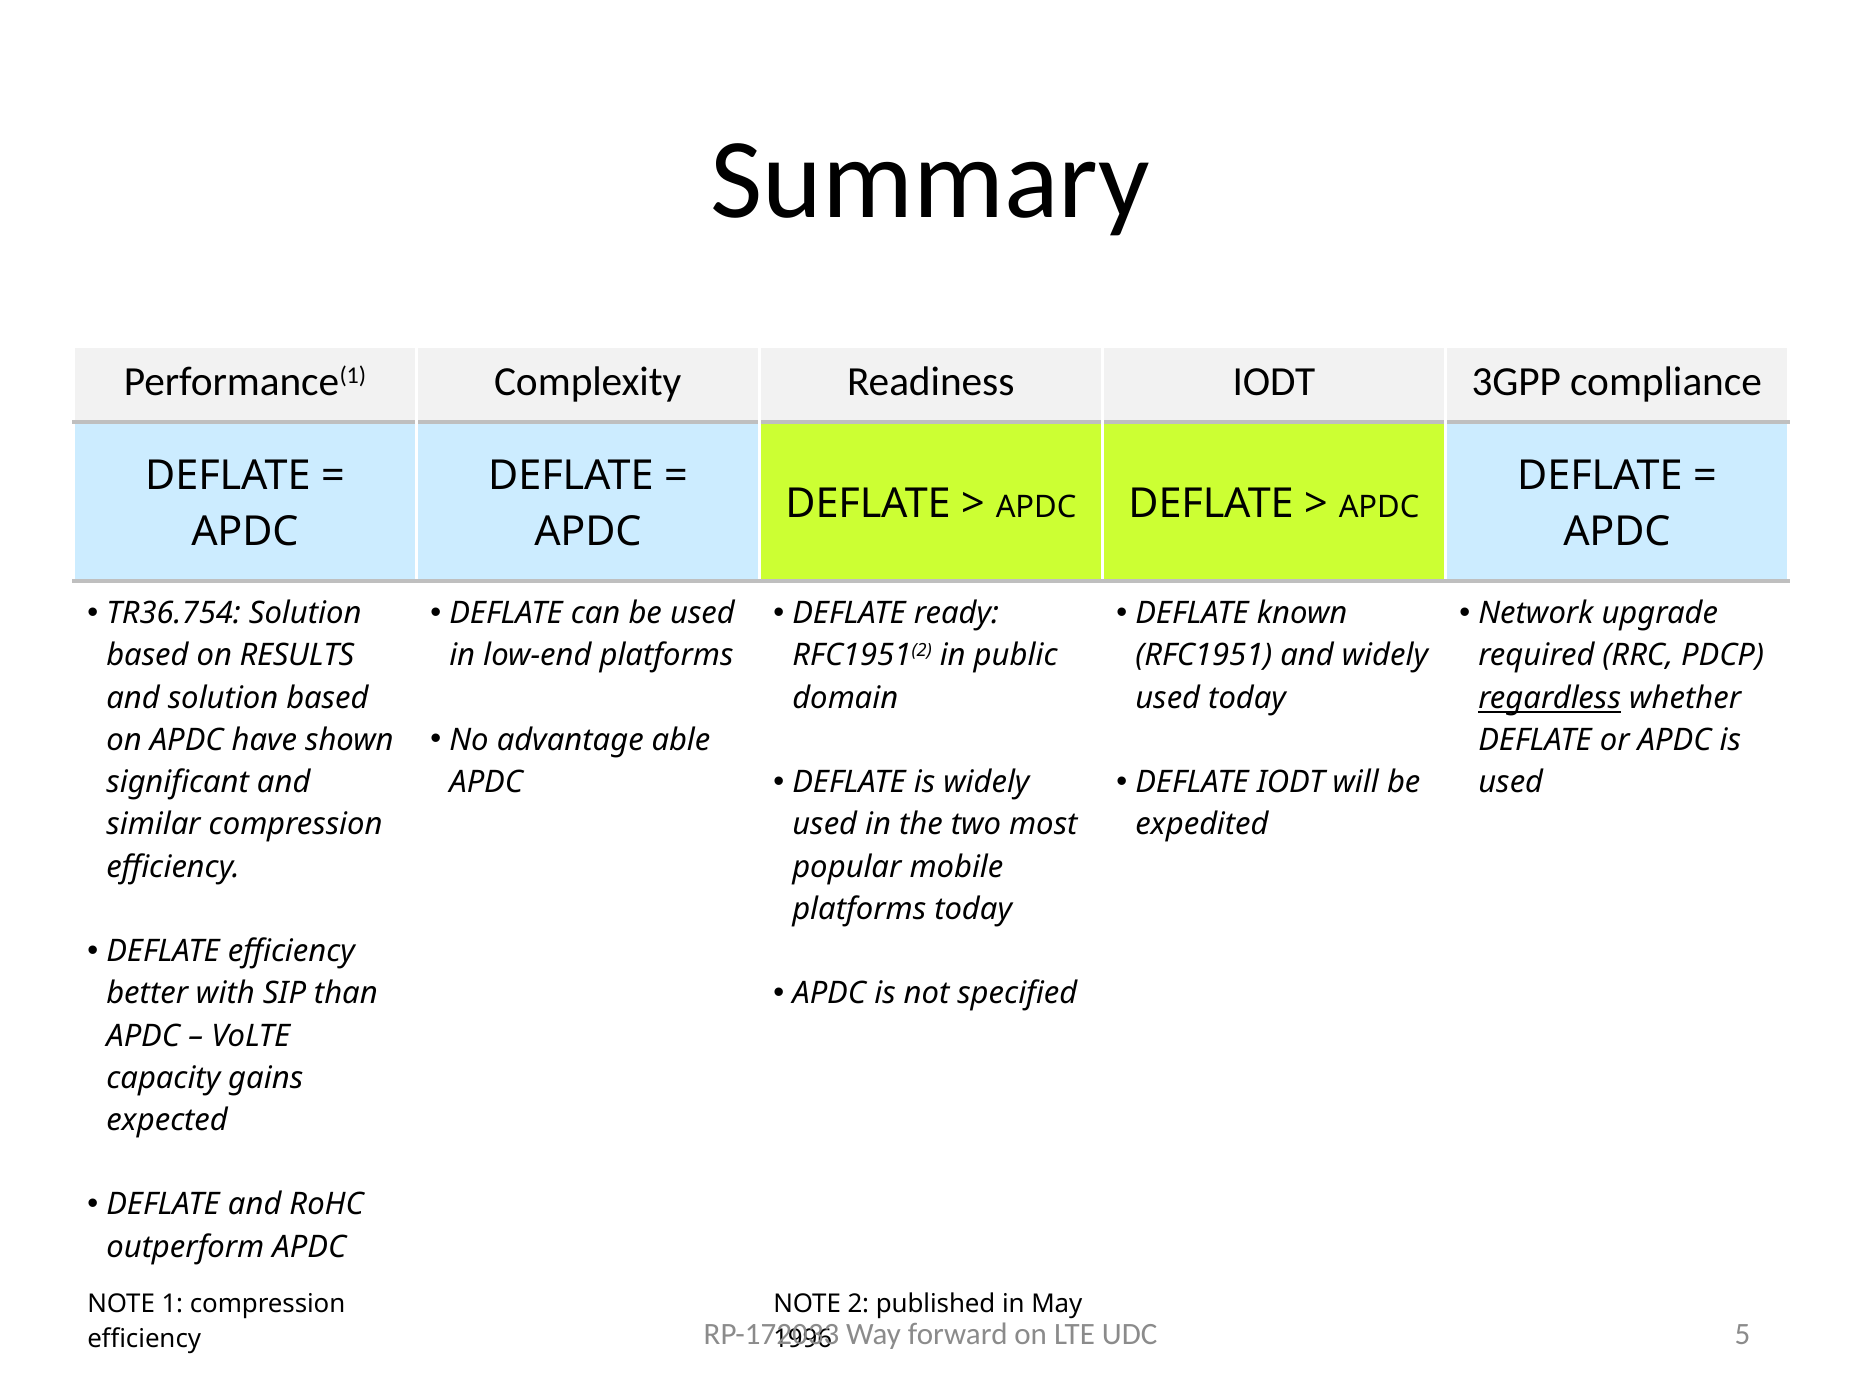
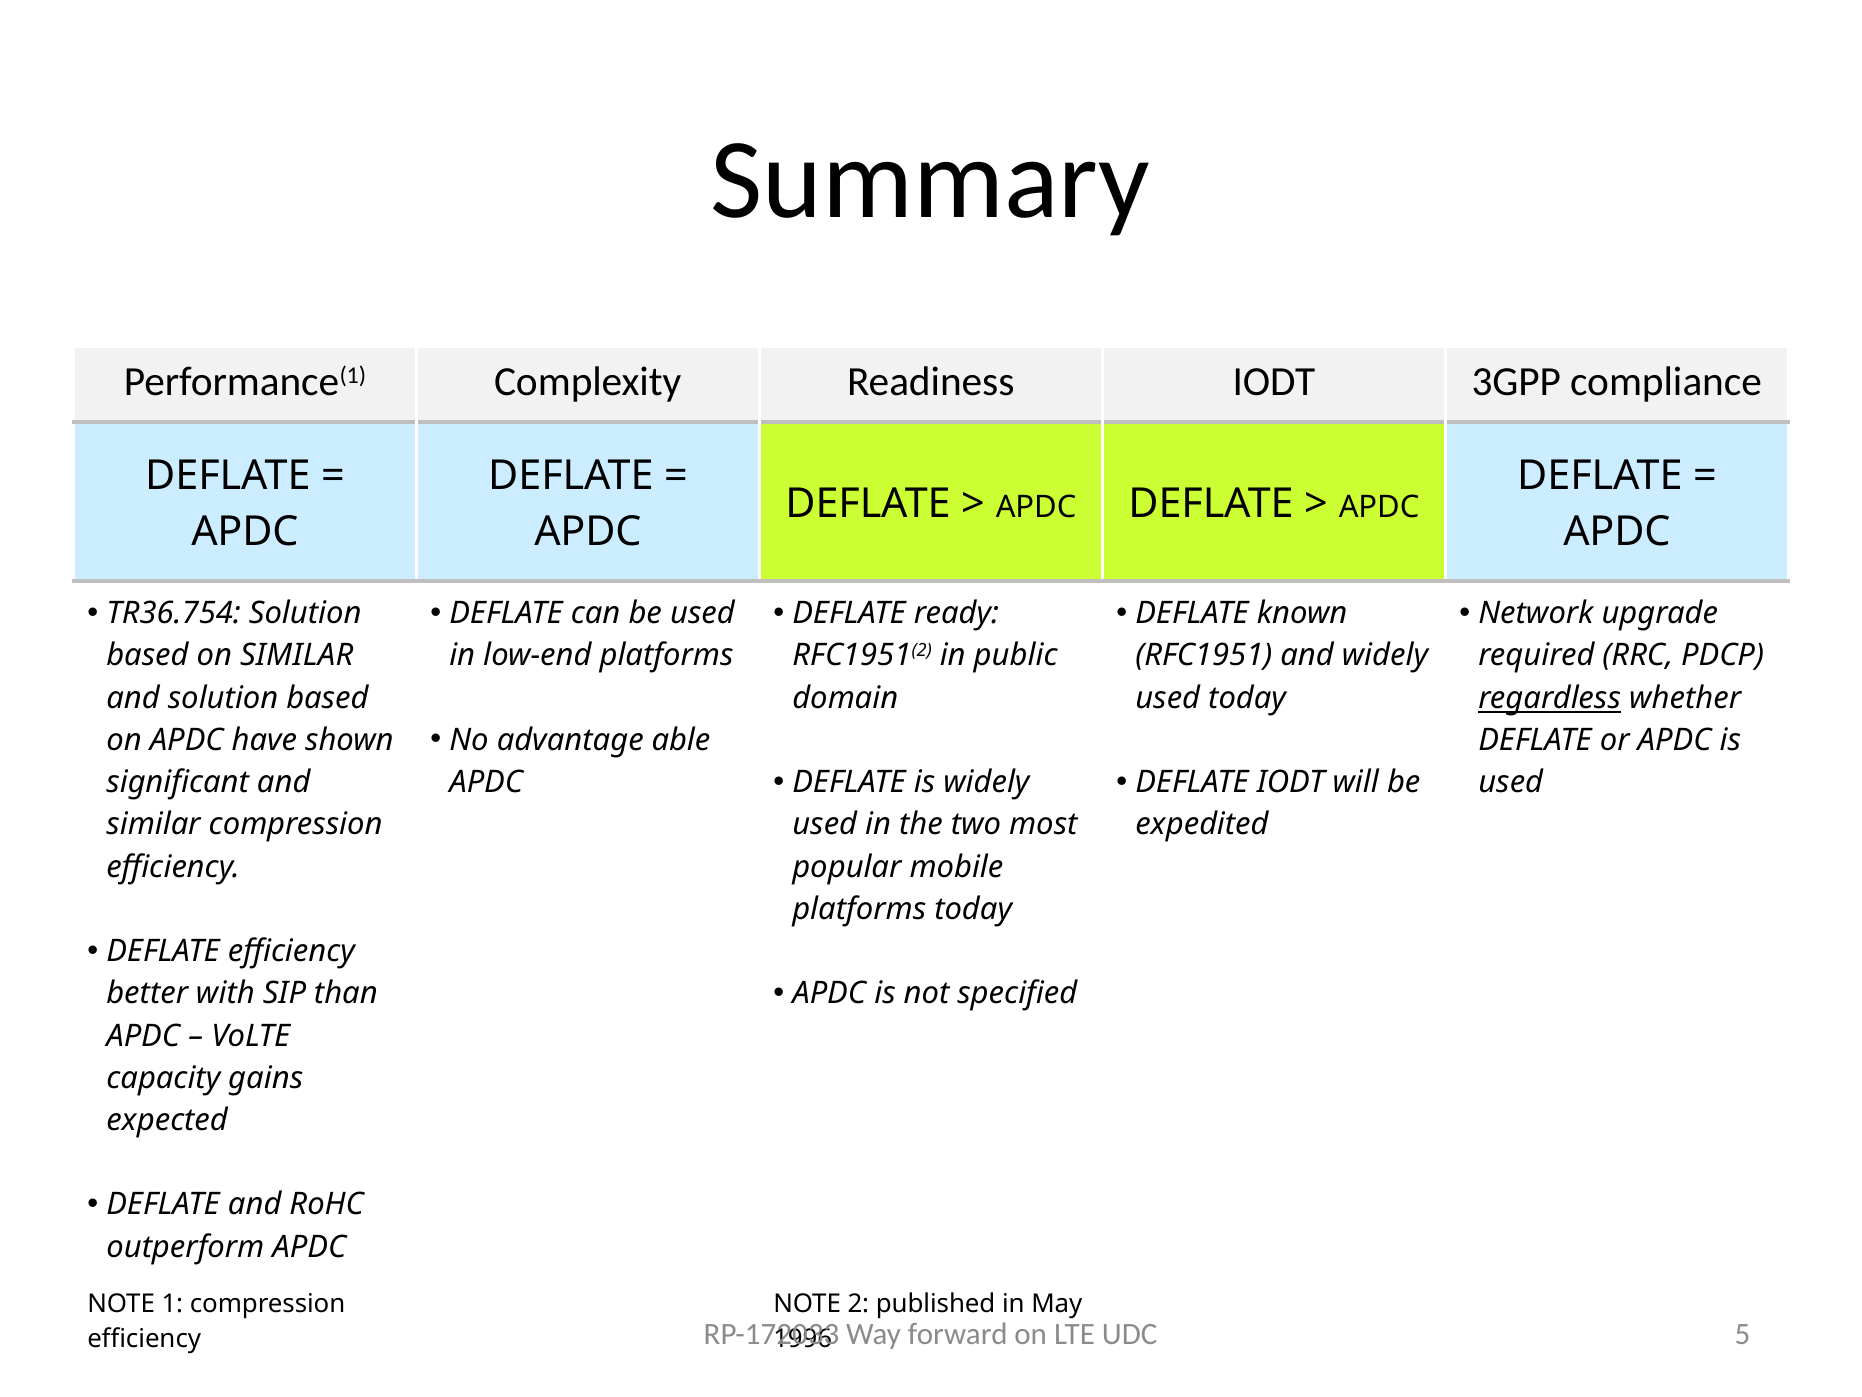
on RESULTS: RESULTS -> SIMILAR
